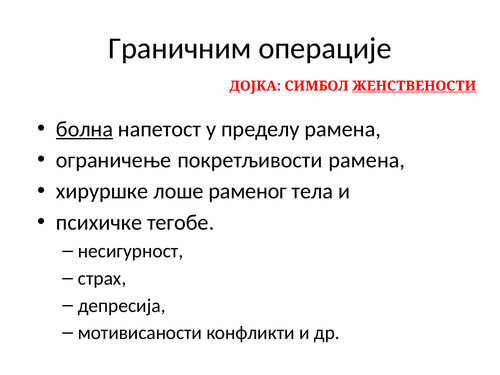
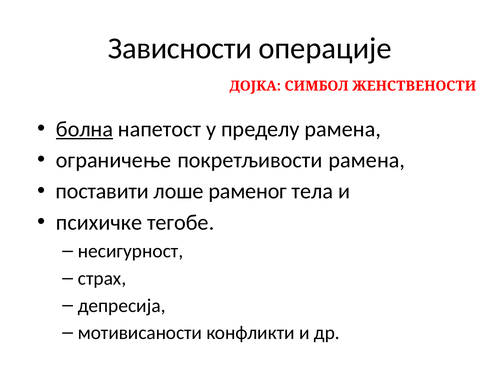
Граничним: Граничним -> Зависности
ЖЕНСТВЕНОСТИ underline: present -> none
хируршке: хируршке -> поставити
